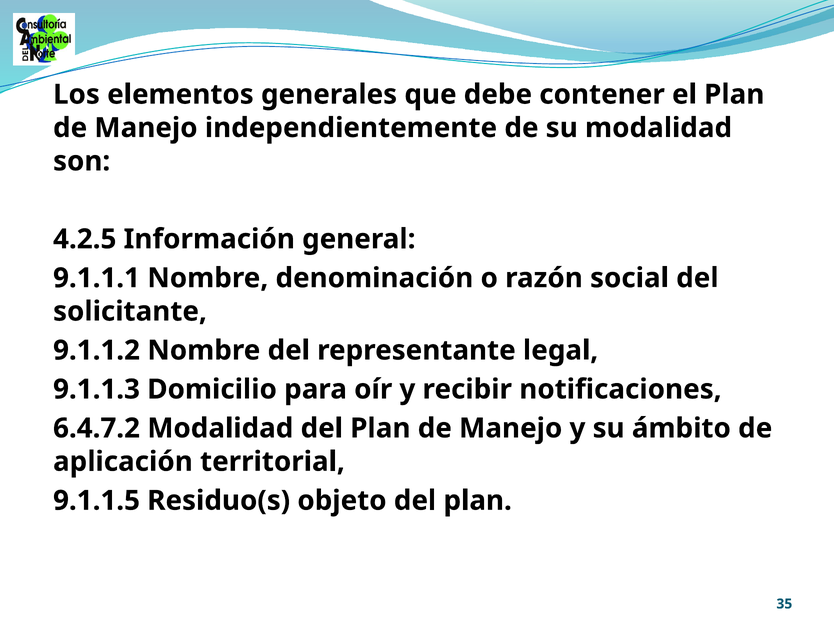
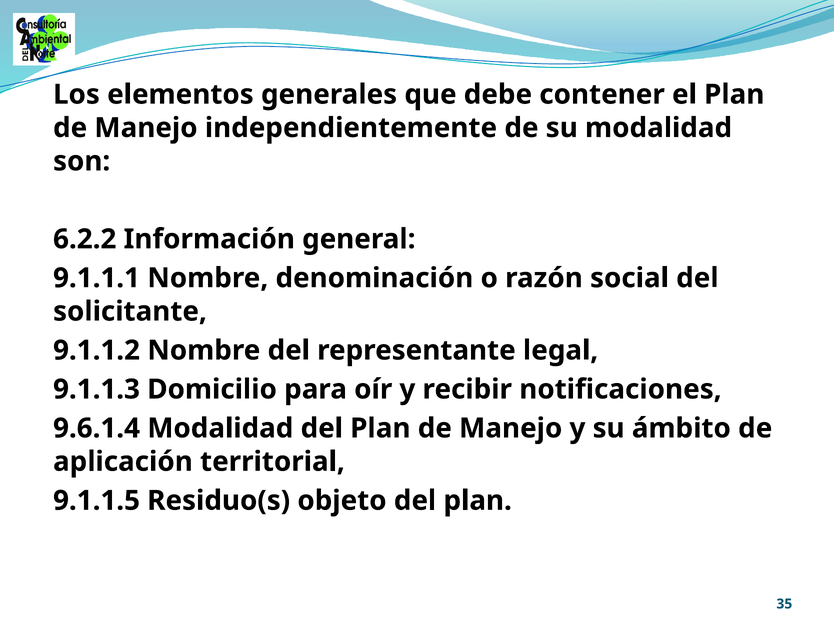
4.2.5: 4.2.5 -> 6.2.2
6.4.7.2: 6.4.7.2 -> 9.6.1.4
